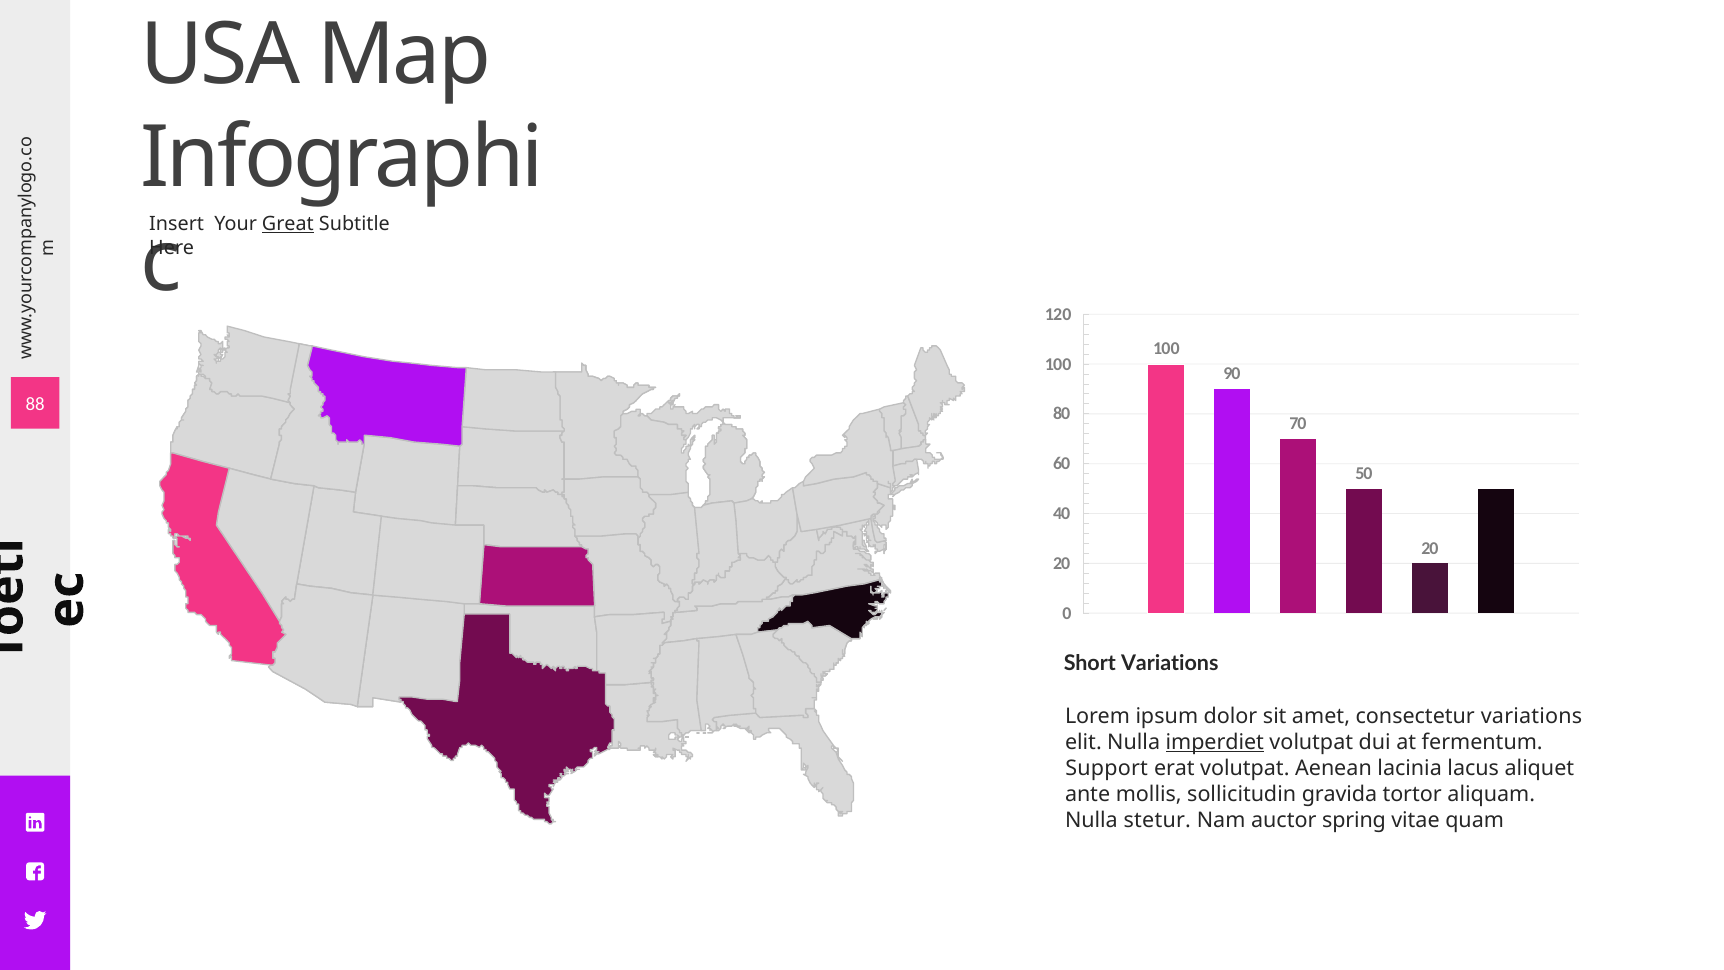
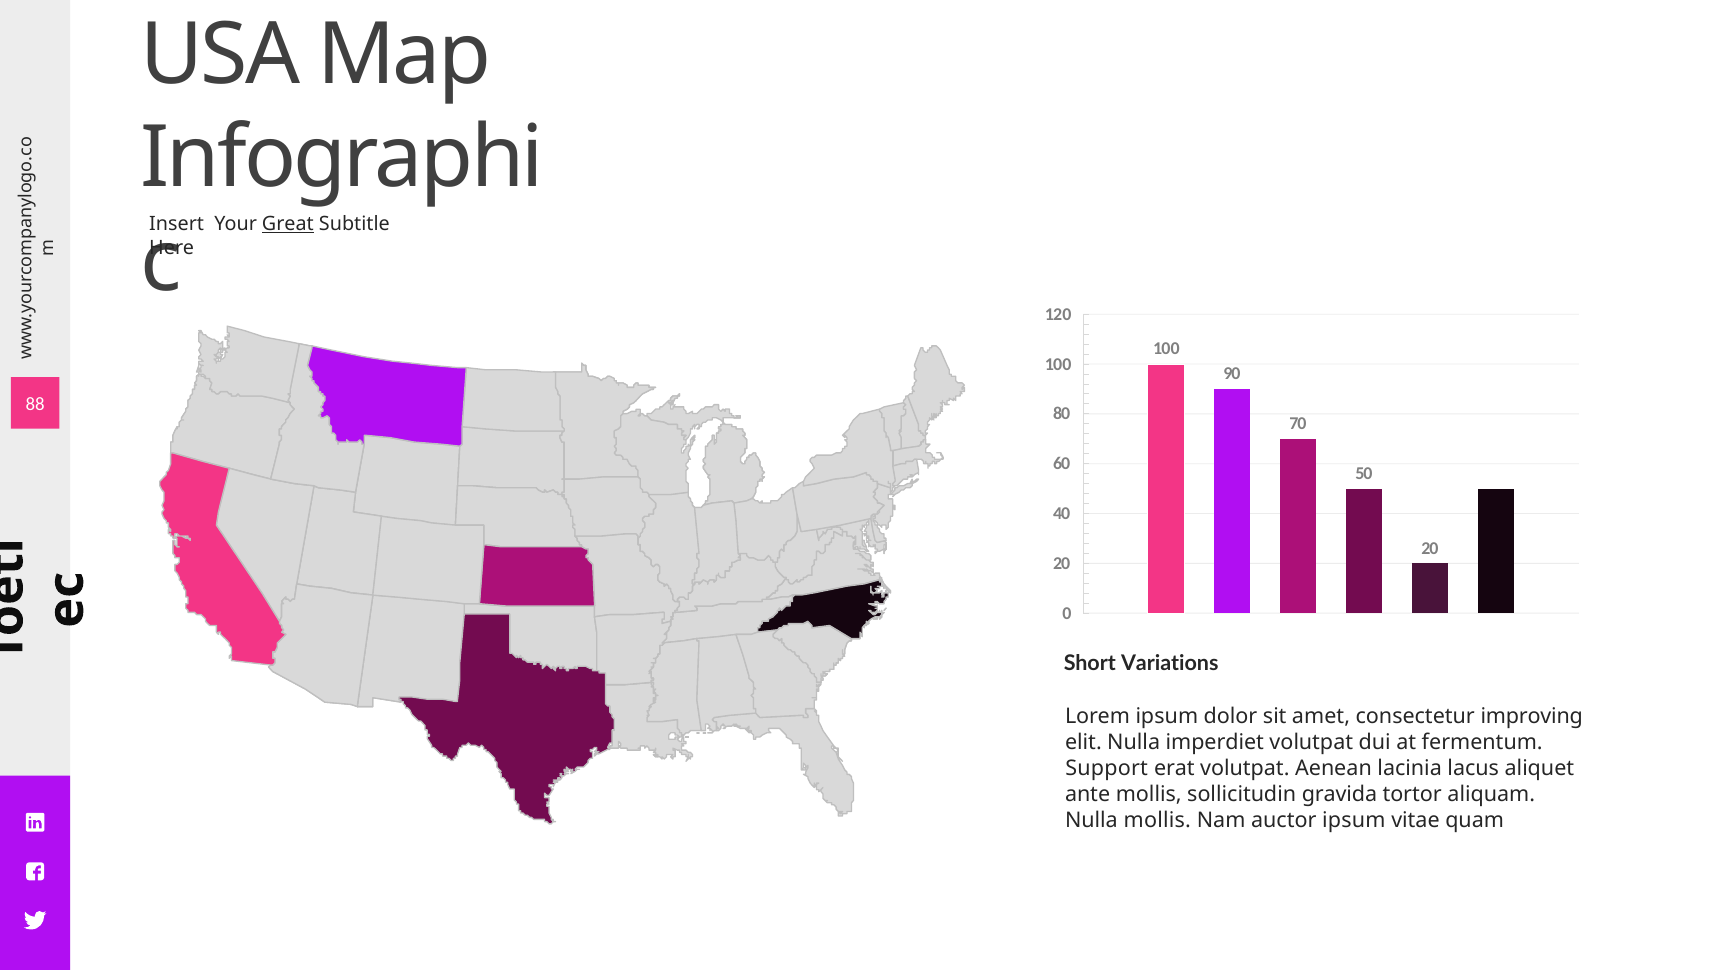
consectetur variations: variations -> improving
imperdiet underline: present -> none
Nulla stetur: stetur -> mollis
auctor spring: spring -> ipsum
